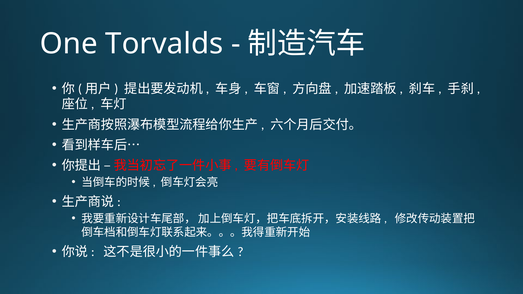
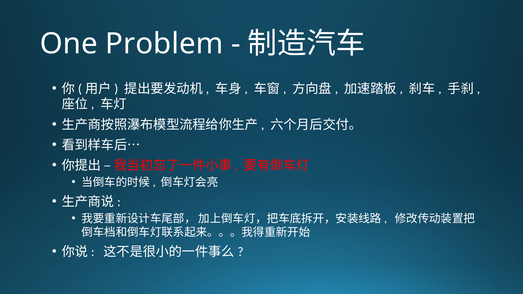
Torvalds: Torvalds -> Problem
